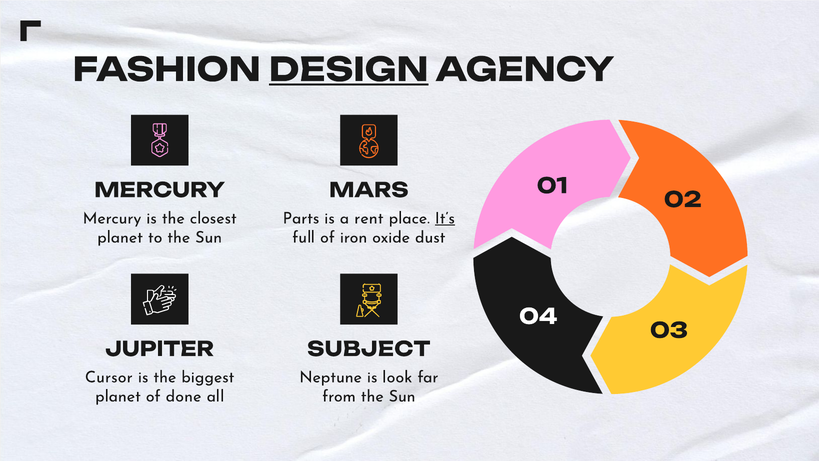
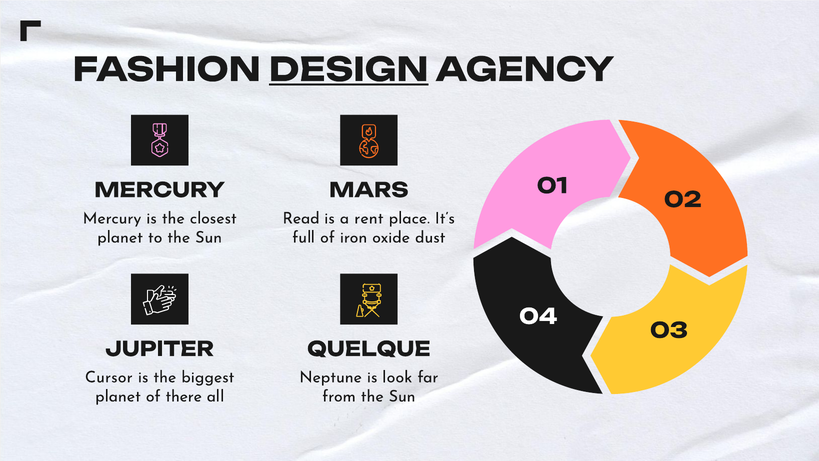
Parts: Parts -> Read
It’s underline: present -> none
SUBJECT: SUBJECT -> QUELQUE
done: done -> there
